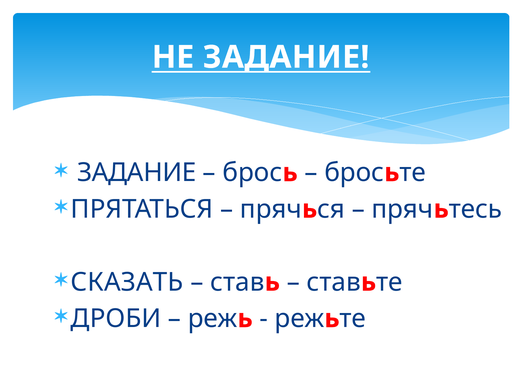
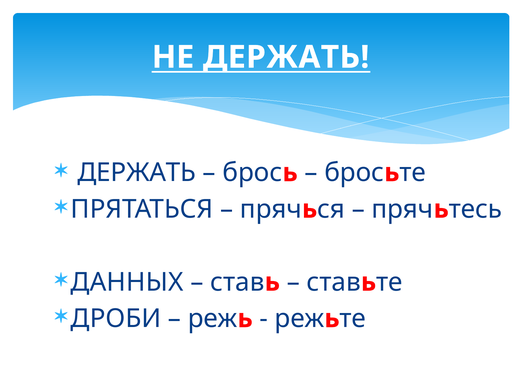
НЕ ЗАДАНИЕ: ЗАДАНИЕ -> ДЕРЖАТЬ
ЗАДАНИЕ at (137, 173): ЗАДАНИЕ -> ДЕРЖАТЬ
СКАЗАТЬ: СКАЗАТЬ -> ДАННЫХ
